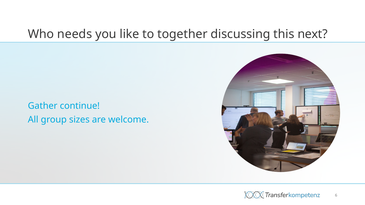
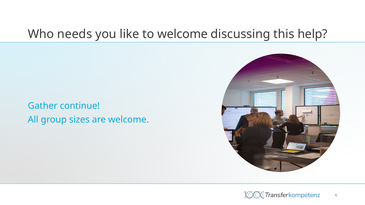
to together: together -> welcome
next: next -> help
